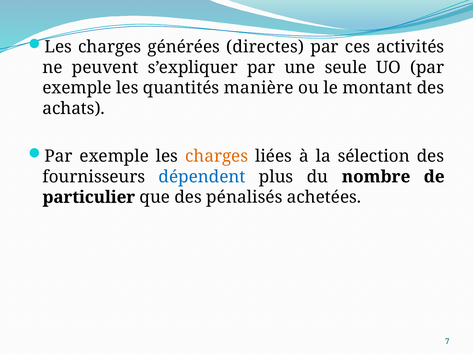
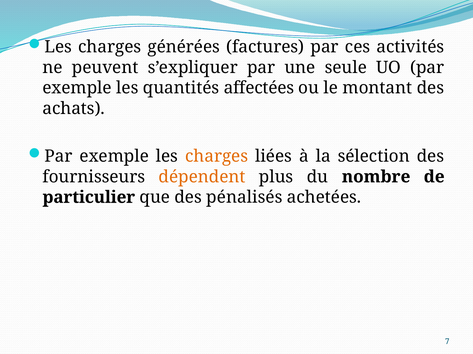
directes: directes -> factures
manière: manière -> affectées
dépendent colour: blue -> orange
